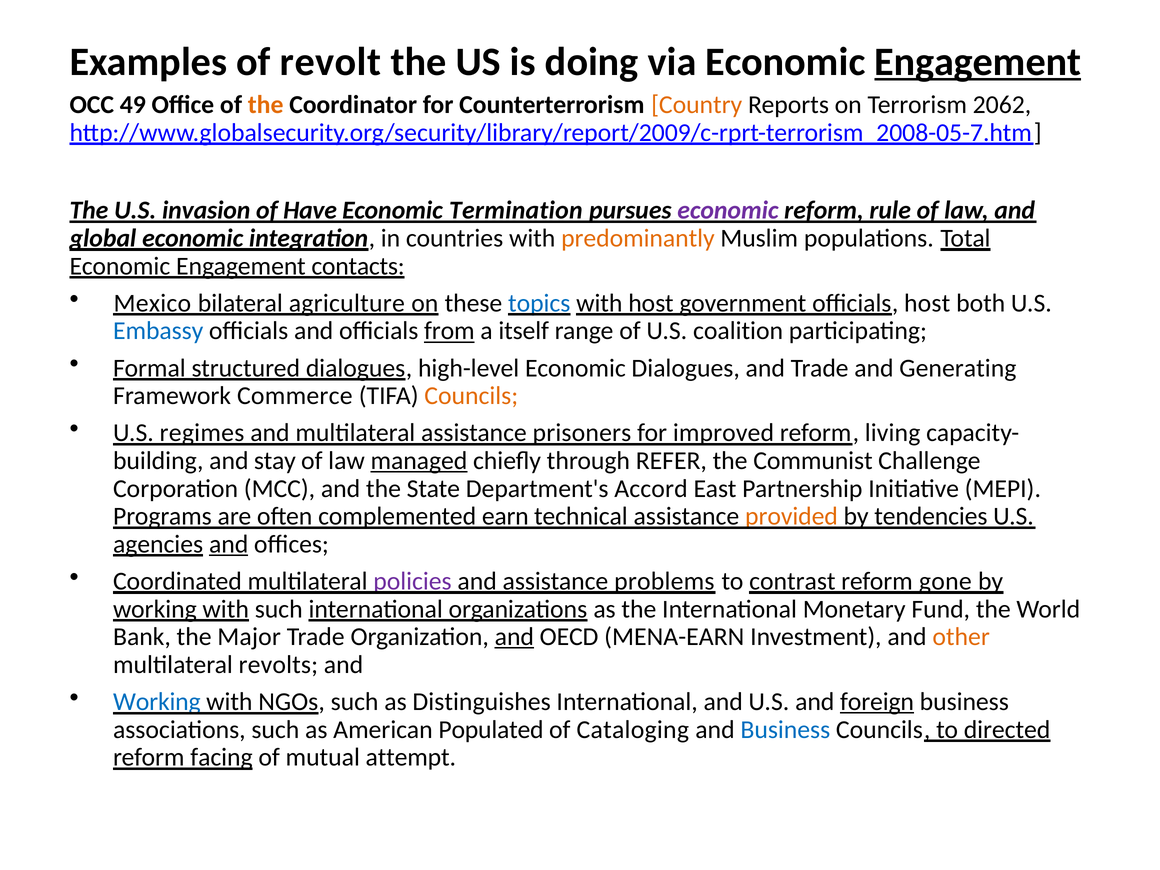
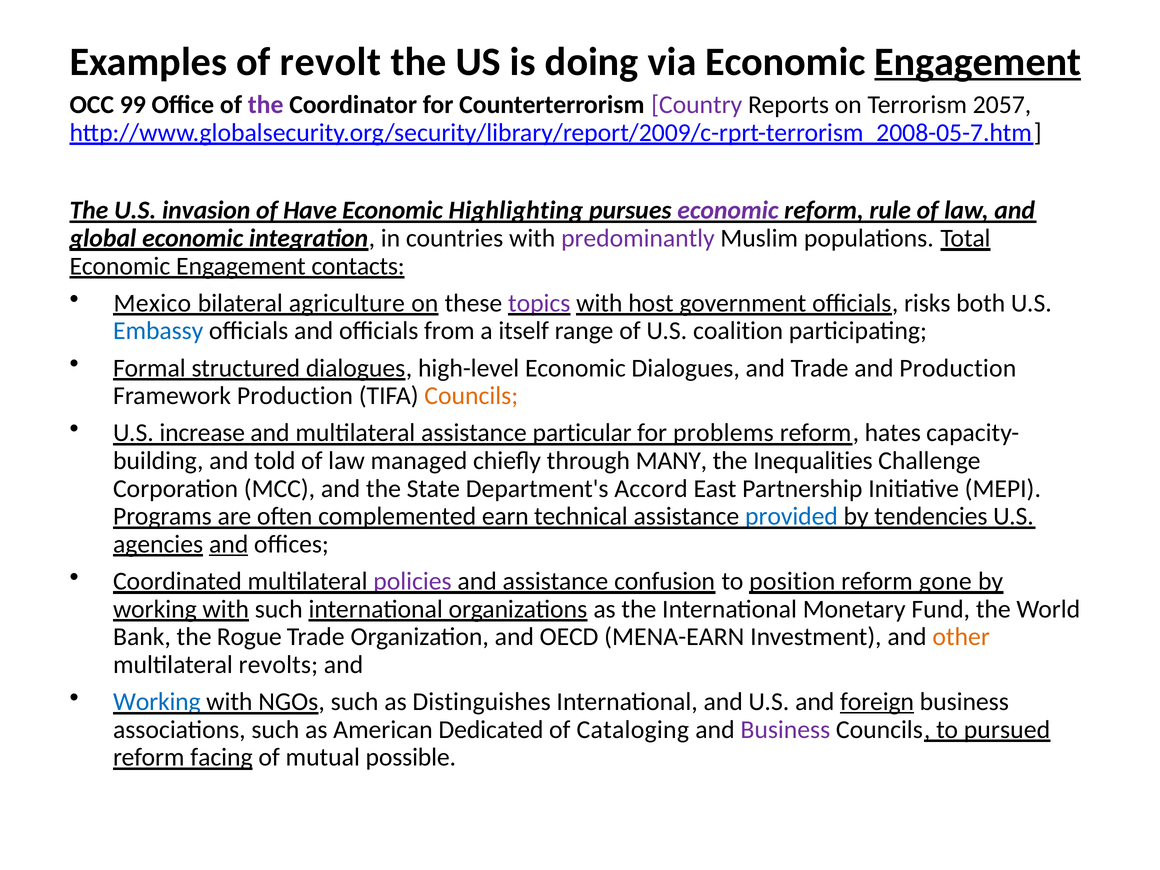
49: 49 -> 99
the at (266, 105) colour: orange -> purple
Country colour: orange -> purple
2062: 2062 -> 2057
Termination: Termination -> Highlighting
predominantly colour: orange -> purple
topics colour: blue -> purple
officials host: host -> risks
from underline: present -> none
and Generating: Generating -> Production
Framework Commerce: Commerce -> Production
regimes: regimes -> increase
prisoners: prisoners -> particular
improved: improved -> problems
living: living -> hates
stay: stay -> told
managed underline: present -> none
REFER: REFER -> MANY
Communist: Communist -> Inequalities
provided colour: orange -> blue
problems: problems -> confusion
contrast: contrast -> position
Major: Major -> Rogue
and at (514, 637) underline: present -> none
Populated: Populated -> Dedicated
Business at (785, 730) colour: blue -> purple
directed: directed -> pursued
attempt: attempt -> possible
